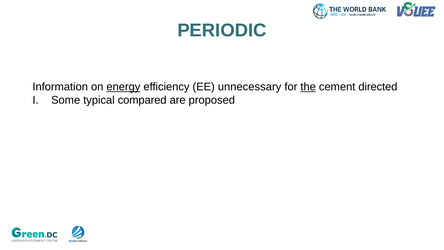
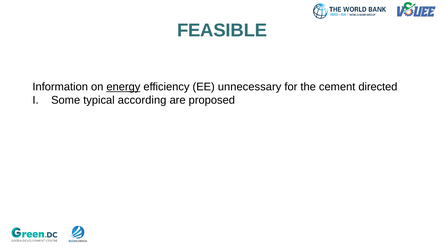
PERIODIC: PERIODIC -> FEASIBLE
the underline: present -> none
compared: compared -> according
